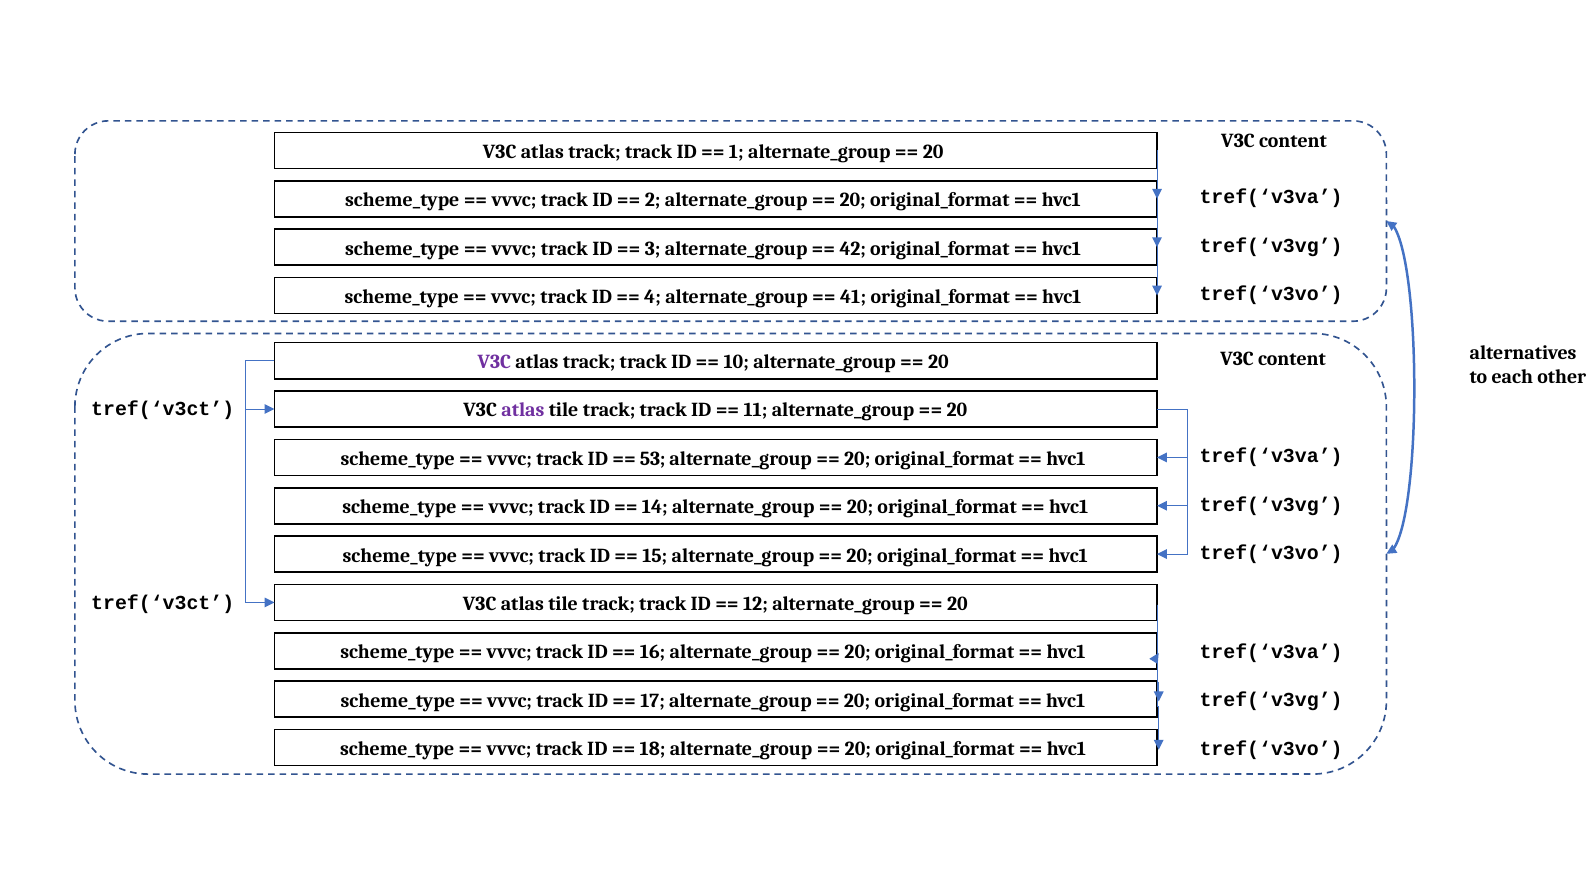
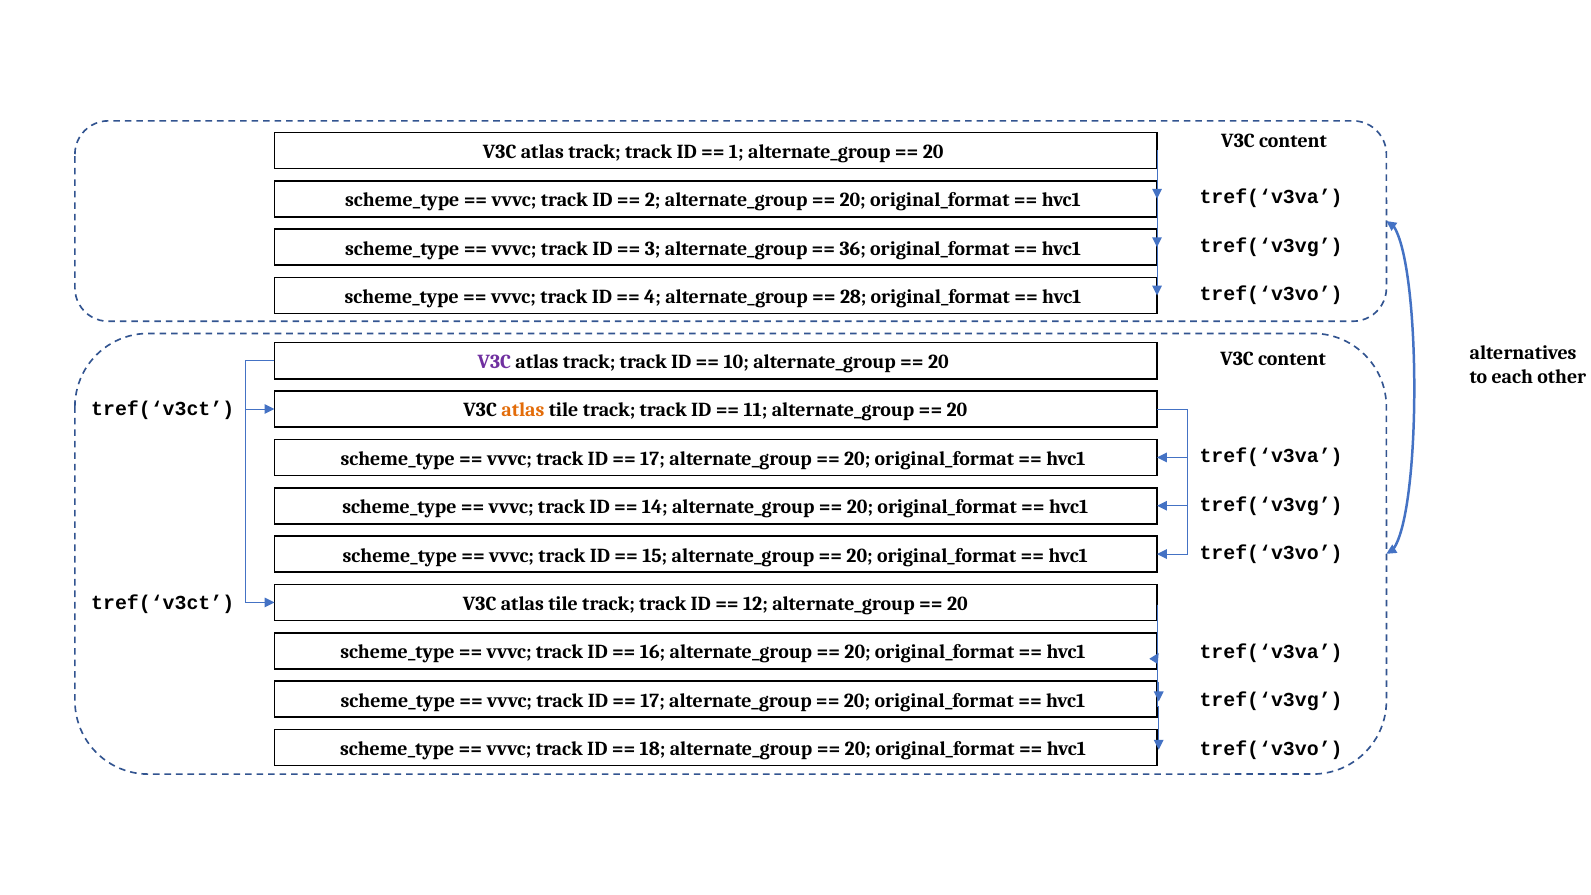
42: 42 -> 36
41: 41 -> 28
atlas at (523, 410) colour: purple -> orange
53 at (653, 459): 53 -> 17
